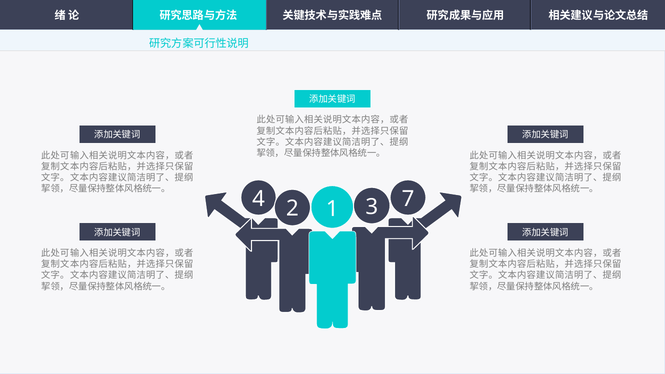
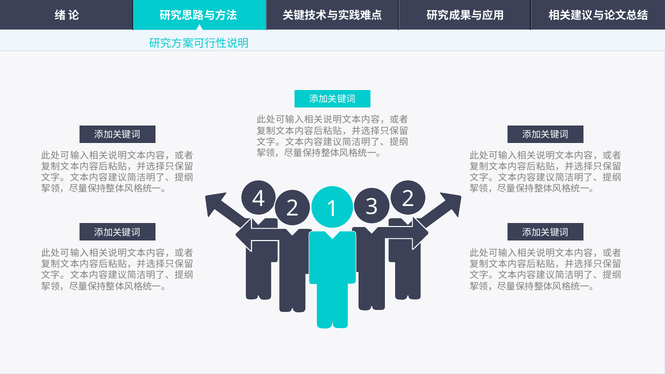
4 7: 7 -> 2
